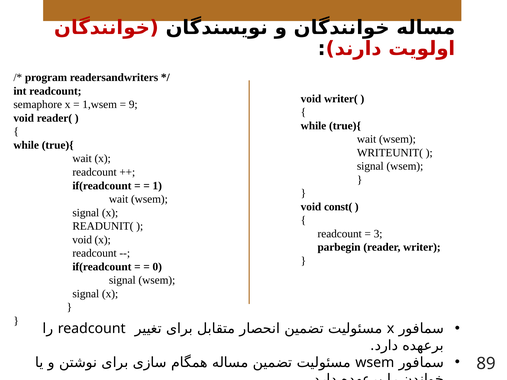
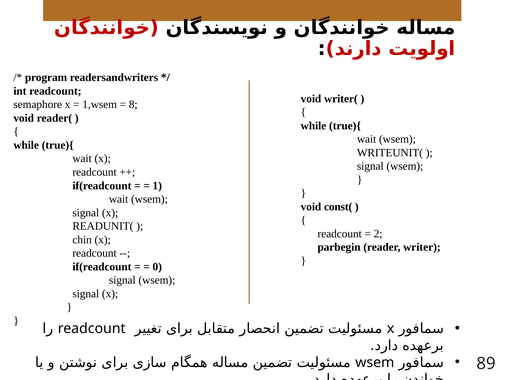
9: 9 -> 8
3: 3 -> 2
void at (82, 240): void -> chin
